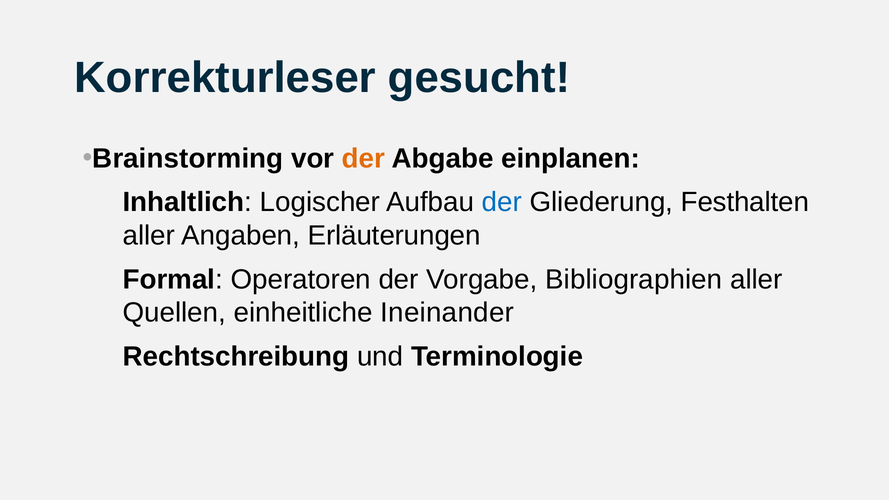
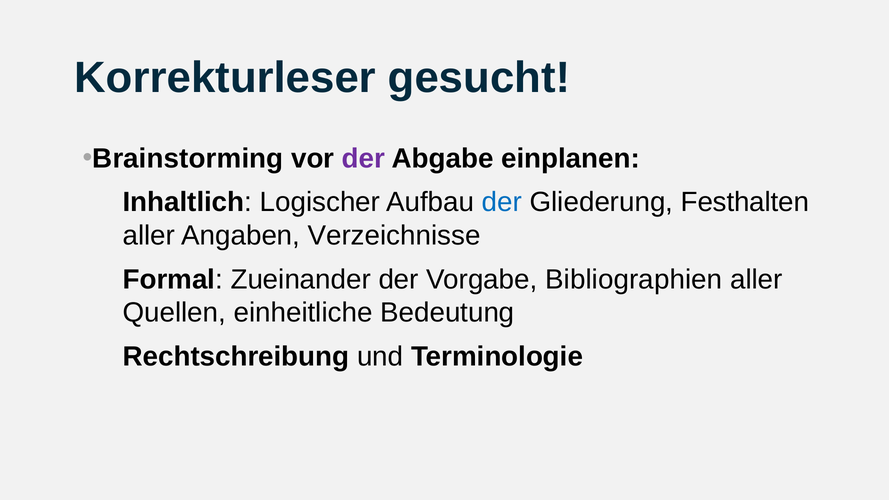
der at (364, 159) colour: orange -> purple
Erläuterungen: Erläuterungen -> Verzeichnisse
Operatoren: Operatoren -> Zueinander
Ineinander: Ineinander -> Bedeutung
